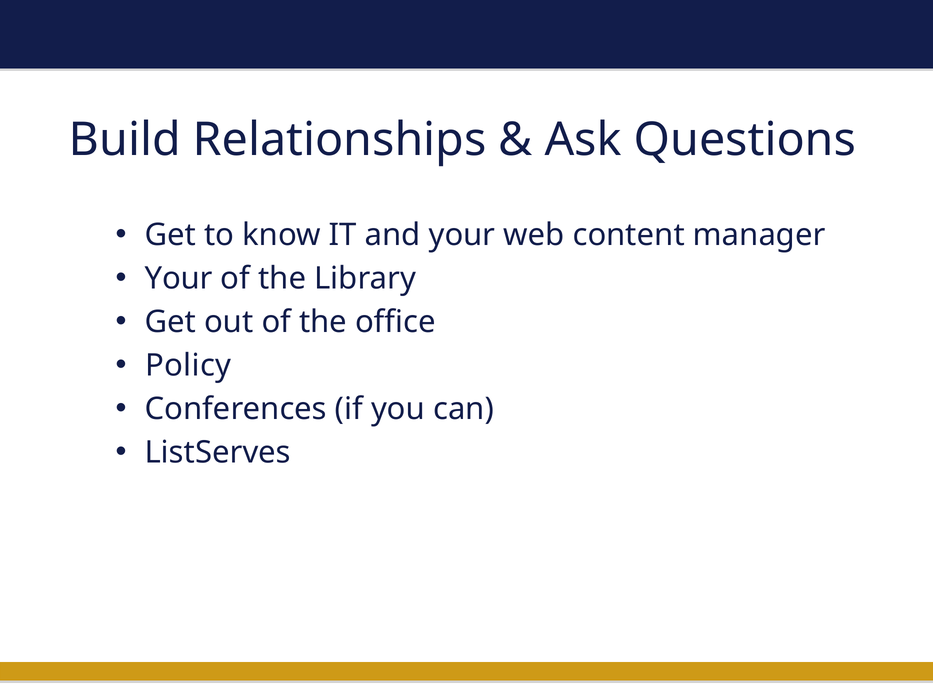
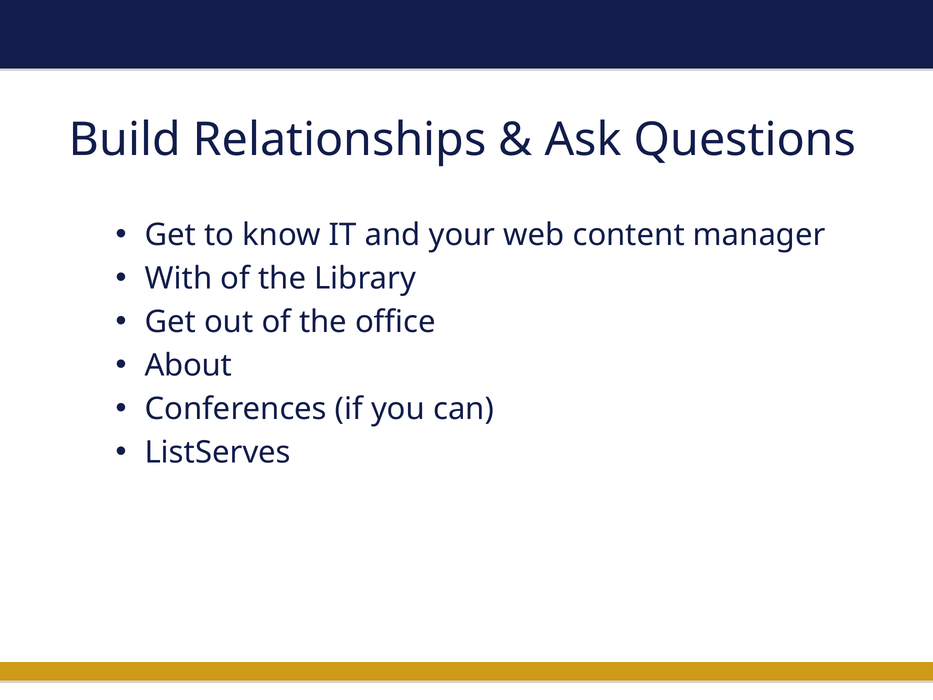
Your at (179, 278): Your -> With
Policy: Policy -> About
